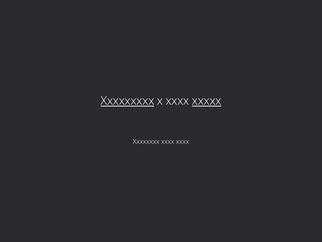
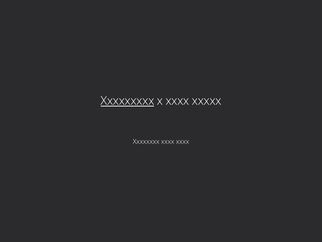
xxxxx underline: present -> none
